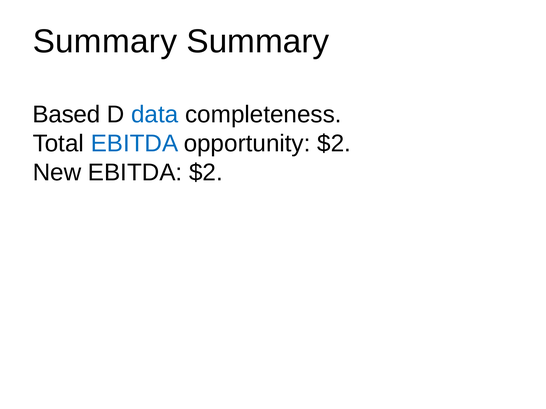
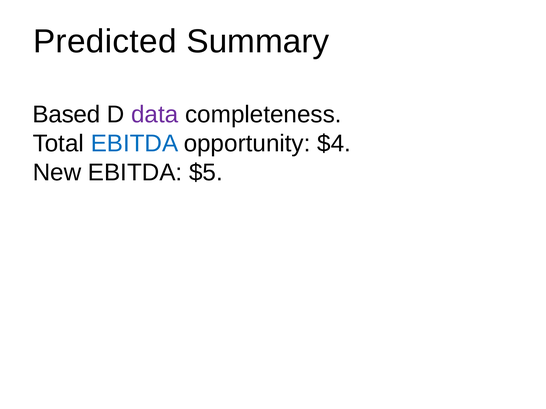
Summary at (105, 41): Summary -> Predicted
data colour: blue -> purple
opportunity $2: $2 -> $4
EBITDA $2: $2 -> $5
